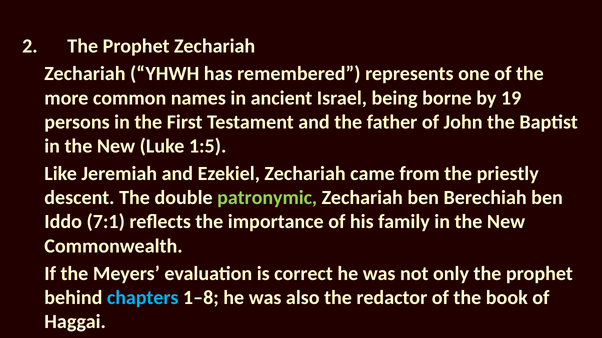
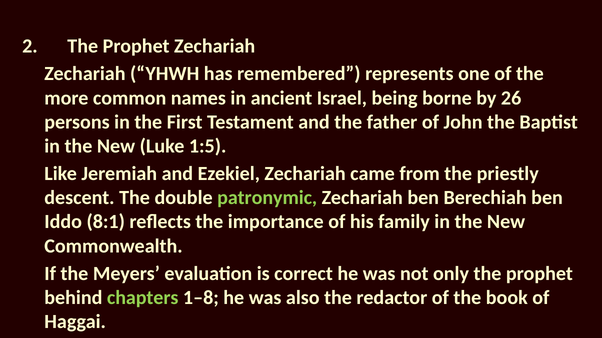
19: 19 -> 26
7:1: 7:1 -> 8:1
chapters colour: light blue -> light green
